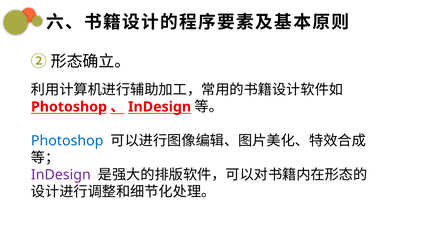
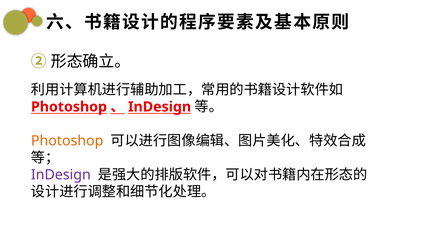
Photoshop at (67, 141) colour: blue -> orange
